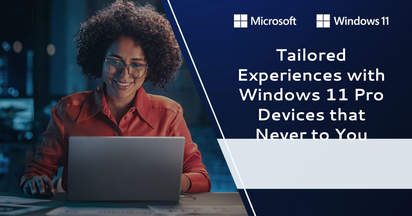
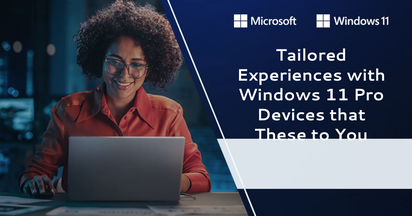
Never: Never -> These
